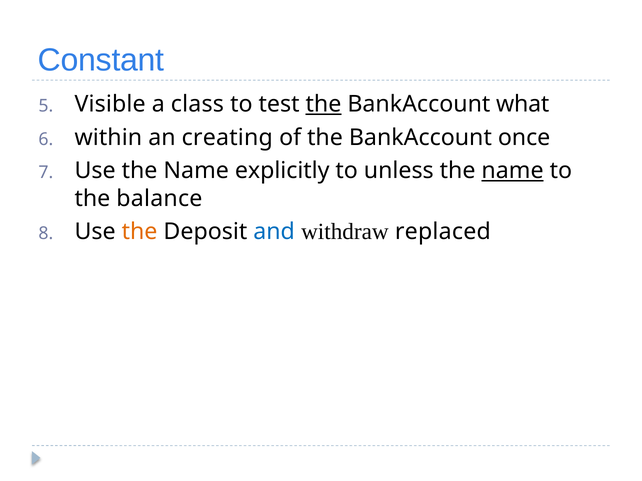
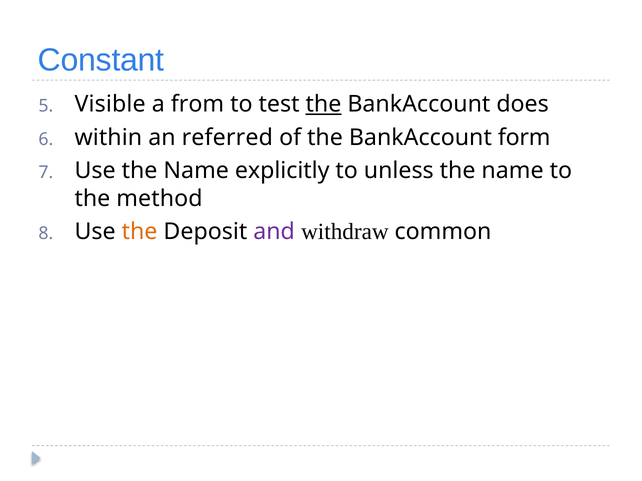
class: class -> from
what: what -> does
creating: creating -> referred
once: once -> form
name at (513, 171) underline: present -> none
balance: balance -> method
and colour: blue -> purple
replaced: replaced -> common
